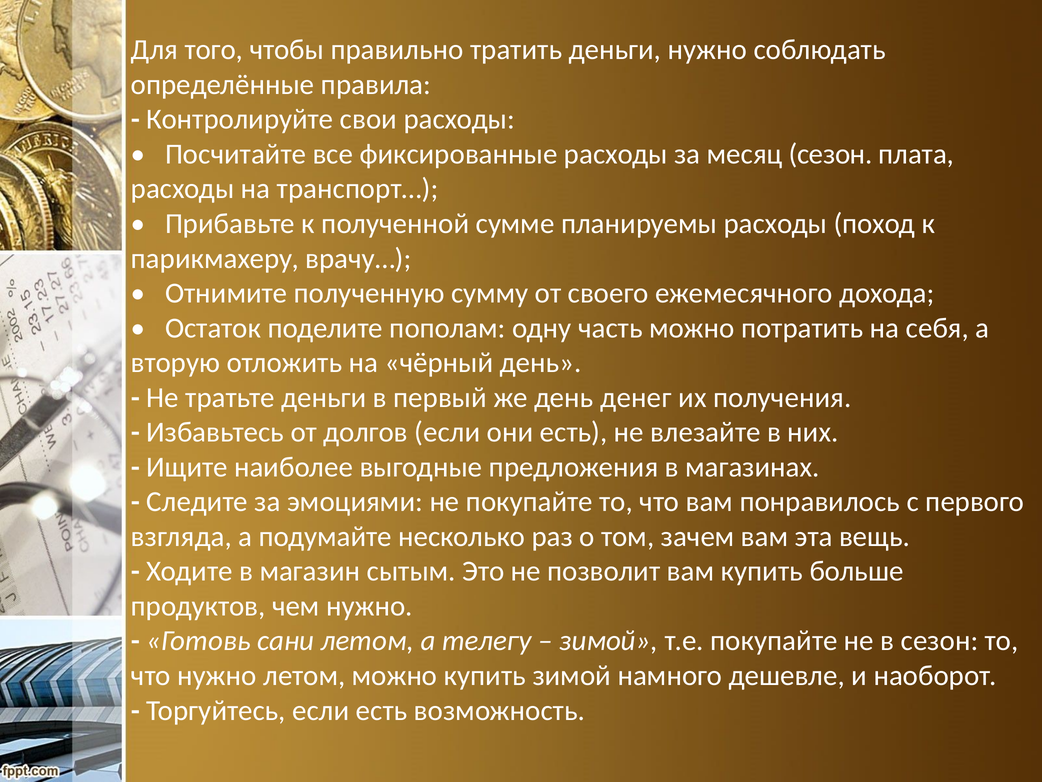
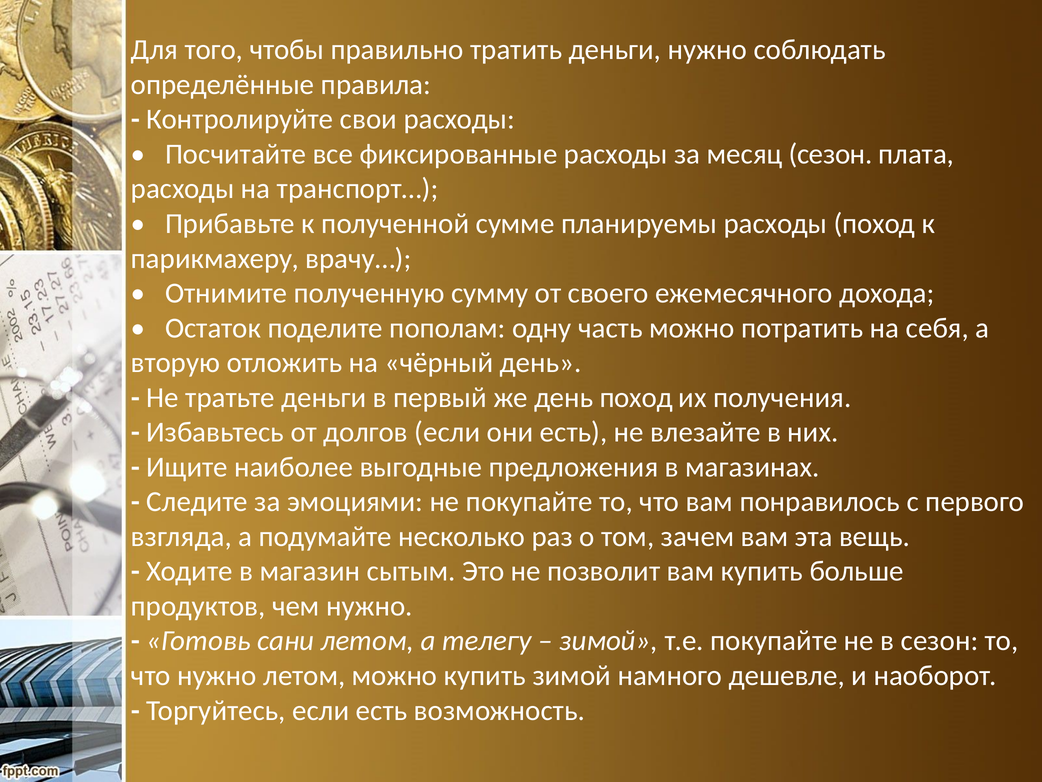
день денег: денег -> поход
